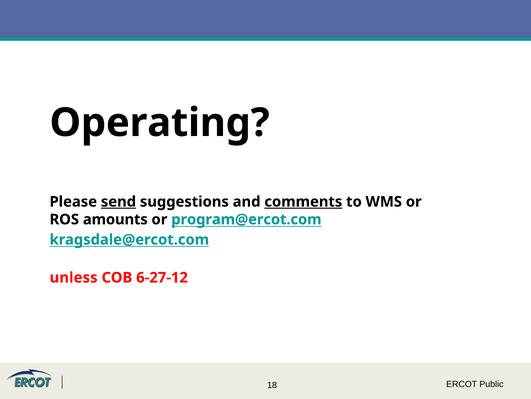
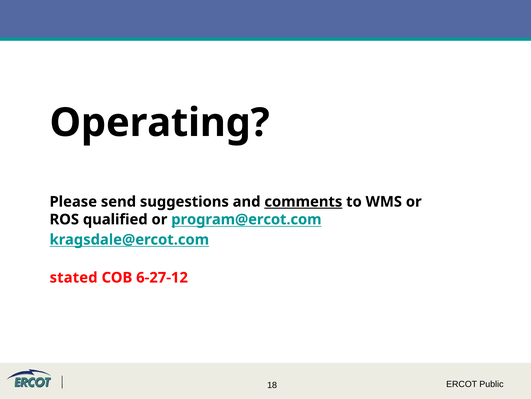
send underline: present -> none
amounts: amounts -> qualified
unless: unless -> stated
